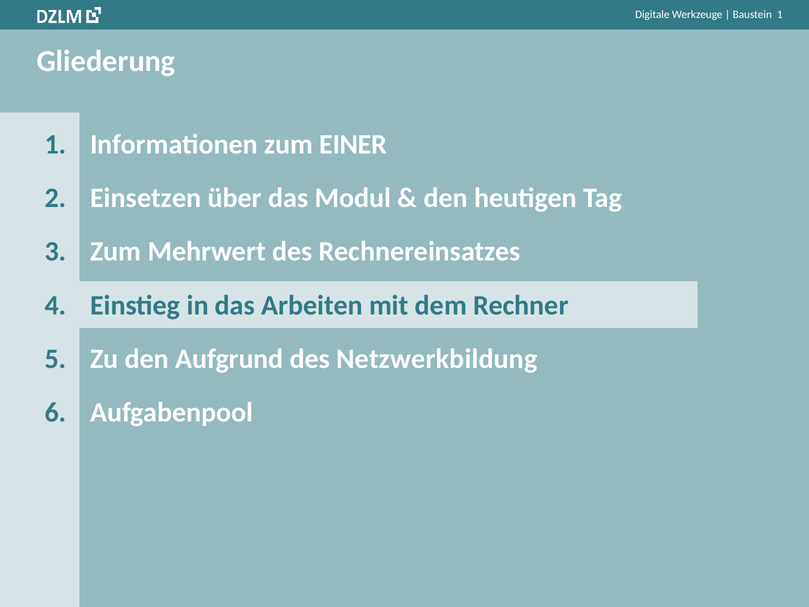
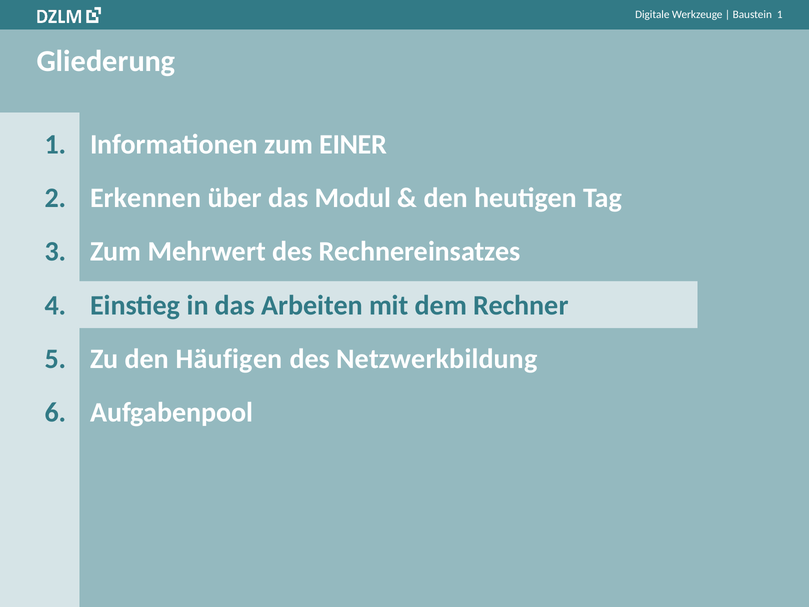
Einsetzen: Einsetzen -> Erkennen
Aufgrund: Aufgrund -> Häufigen
